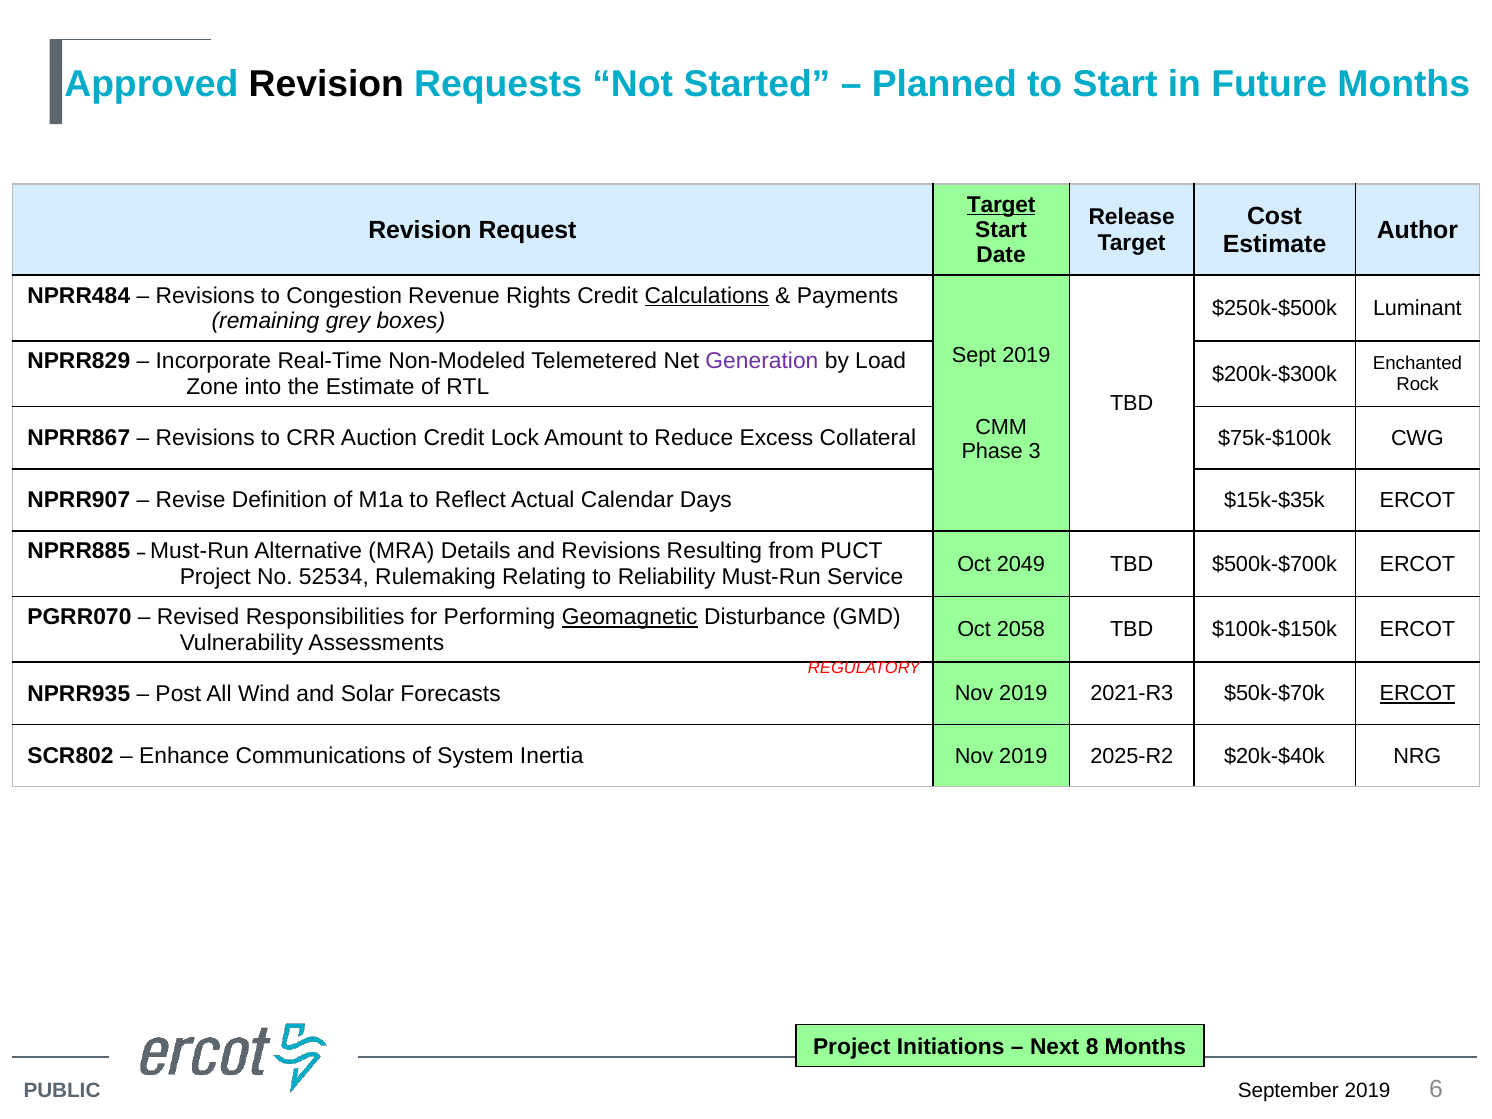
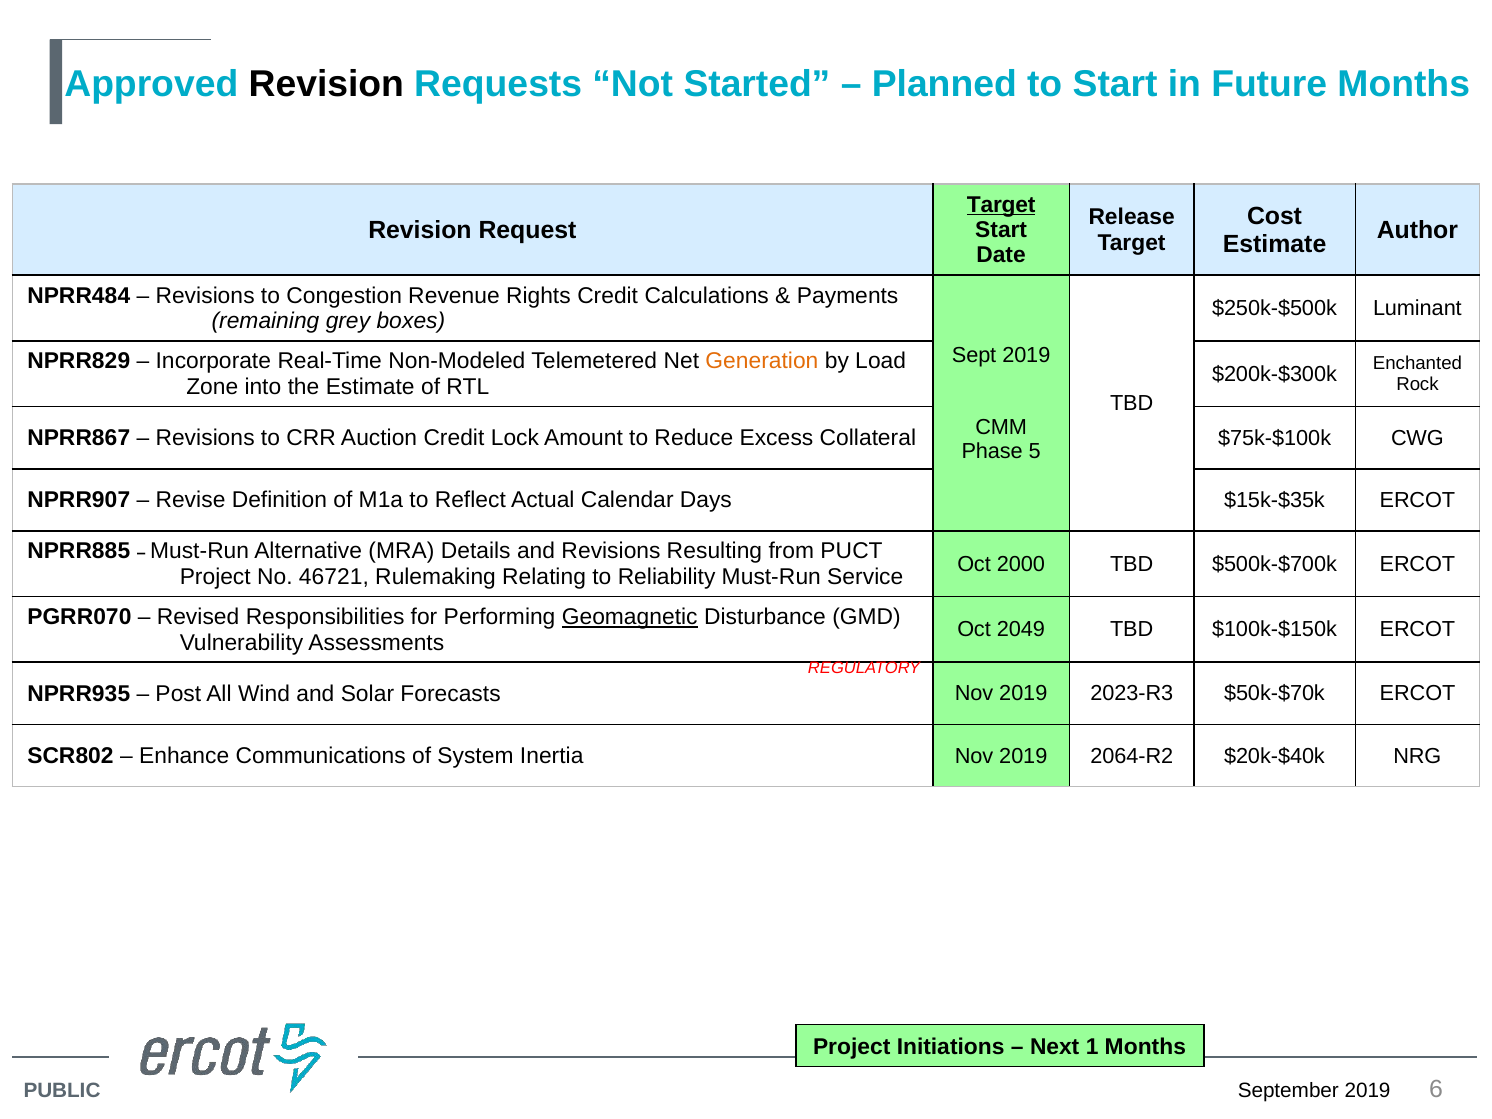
Calculations underline: present -> none
Generation colour: purple -> orange
3: 3 -> 5
2049: 2049 -> 2000
52534: 52534 -> 46721
2058: 2058 -> 2049
2021-R3: 2021-R3 -> 2023-R3
ERCOT at (1417, 694) underline: present -> none
2025-R2: 2025-R2 -> 2064-R2
8: 8 -> 1
